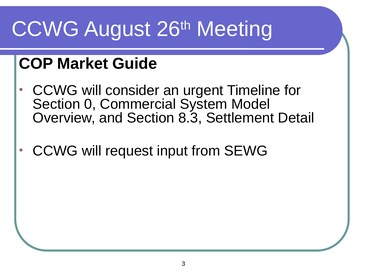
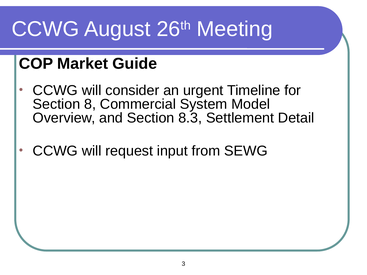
0: 0 -> 8
